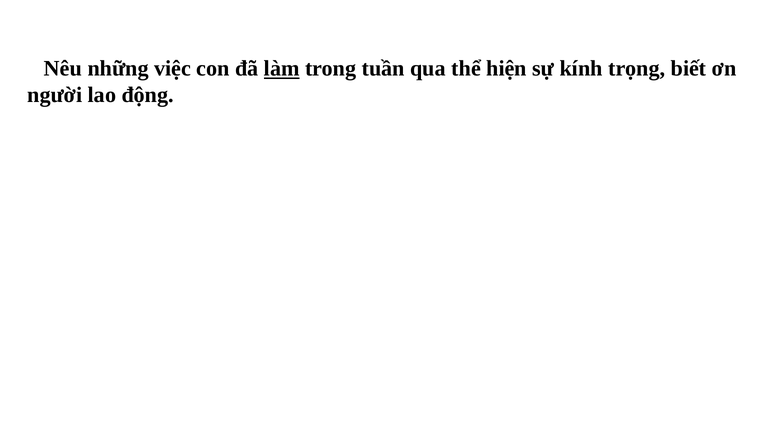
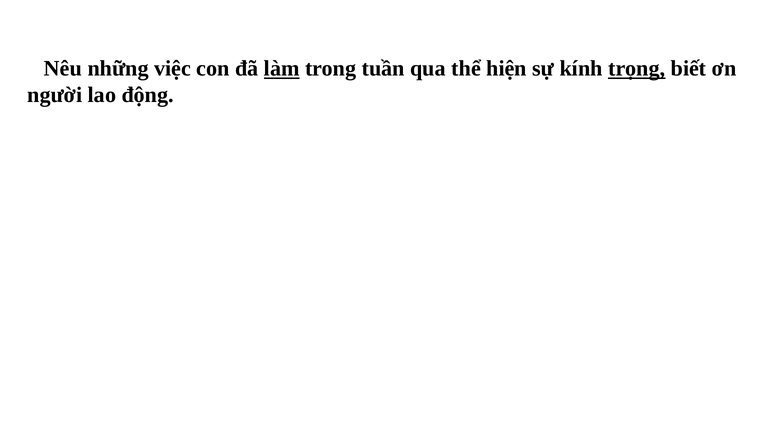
trọng underline: none -> present
